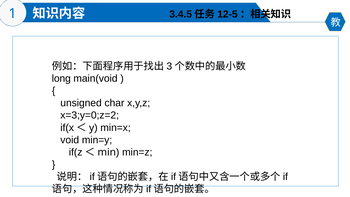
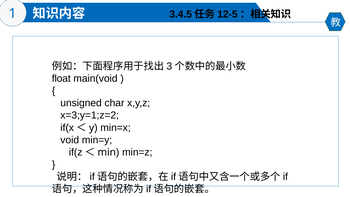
long: long -> float
x=3;y=0;z=2: x=3;y=0;z=2 -> x=3;y=1;z=2
